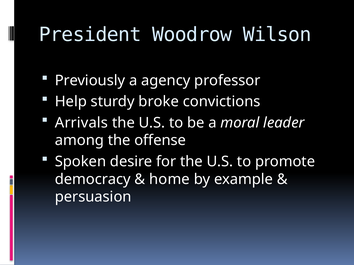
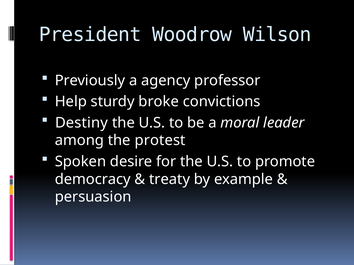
Arrivals: Arrivals -> Destiny
offense: offense -> protest
home: home -> treaty
